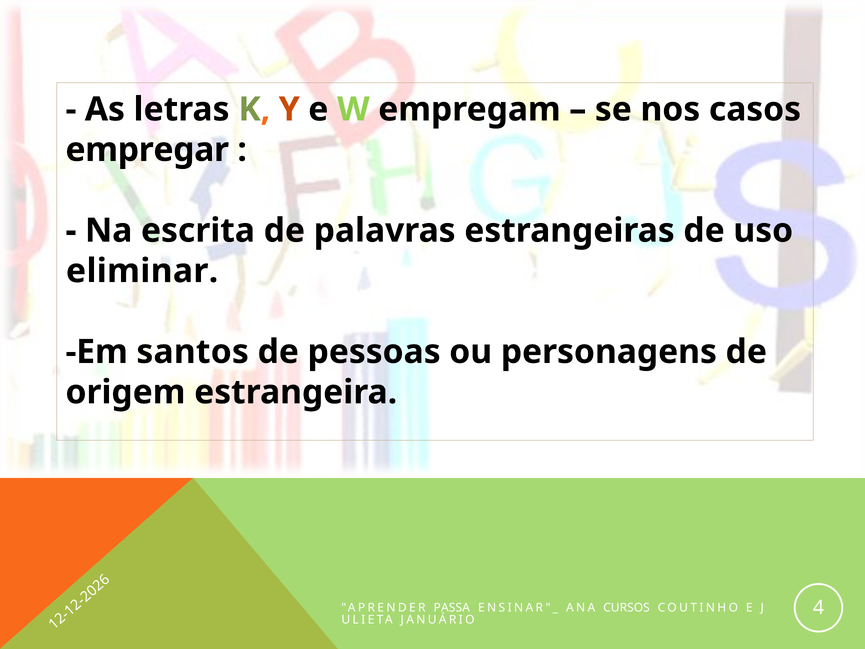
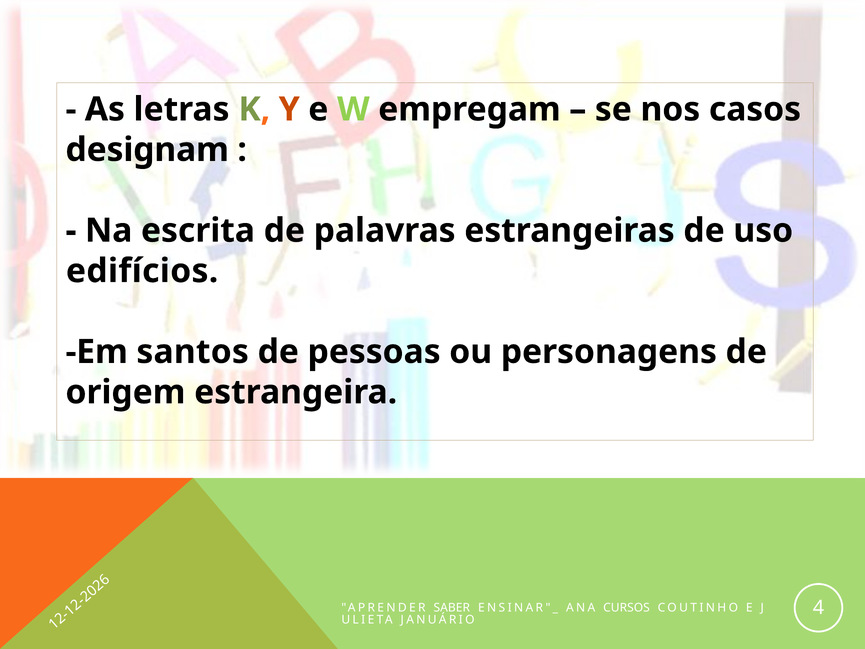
empregar: empregar -> designam
eliminar: eliminar -> edifícios
PASSA: PASSA -> SABER
